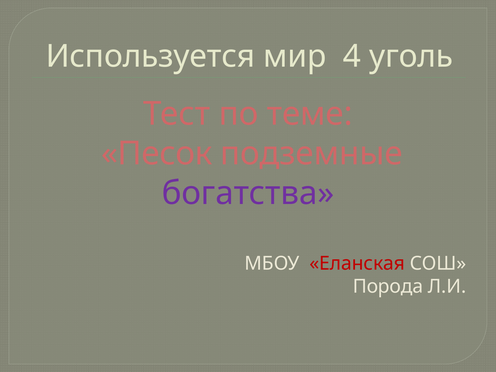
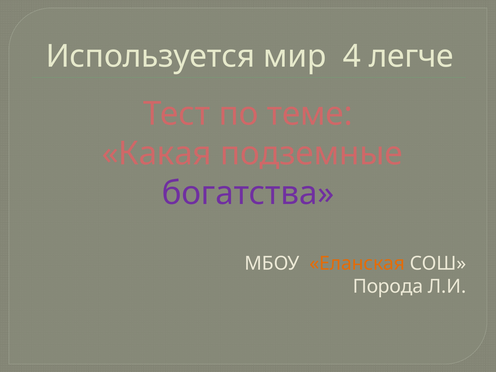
уголь: уголь -> легче
Песок: Песок -> Какая
Еланская colour: red -> orange
